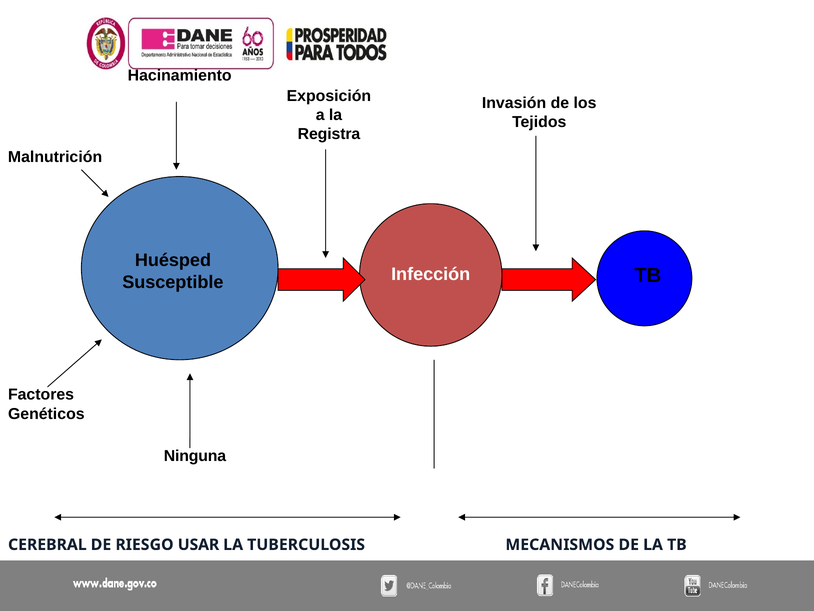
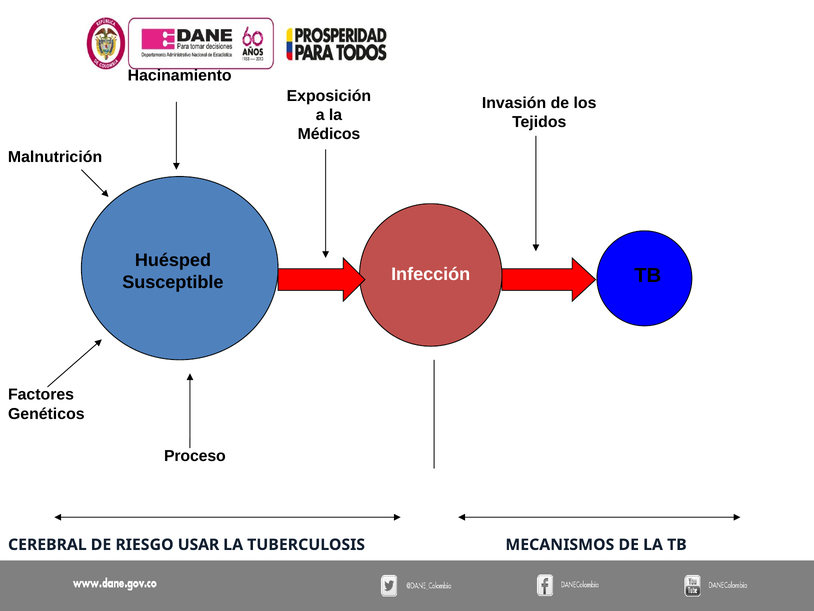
Registra: Registra -> Médicos
Ninguna: Ninguna -> Proceso
